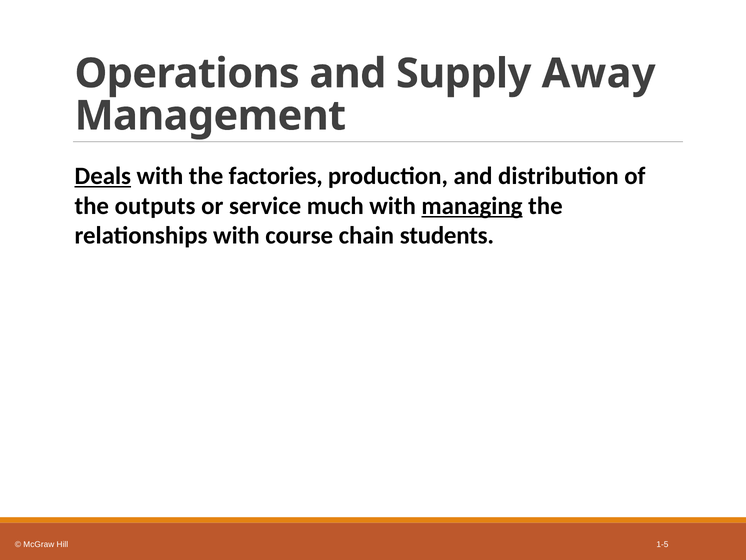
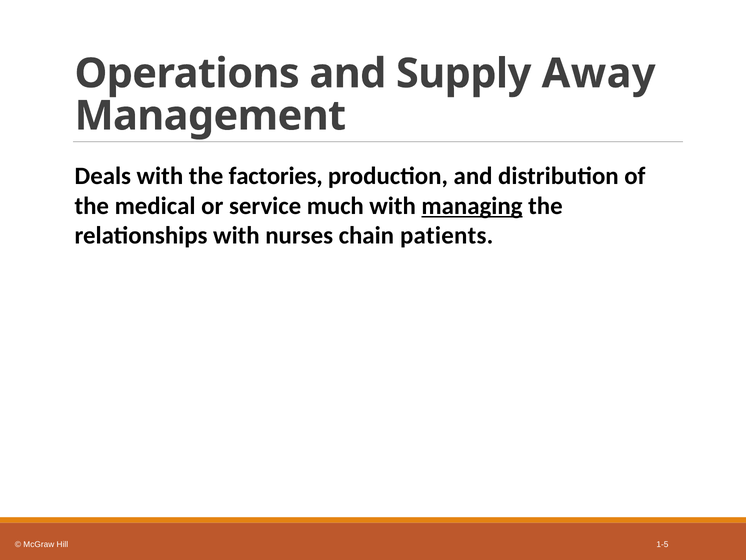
Deals underline: present -> none
outputs: outputs -> medical
course: course -> nurses
students: students -> patients
